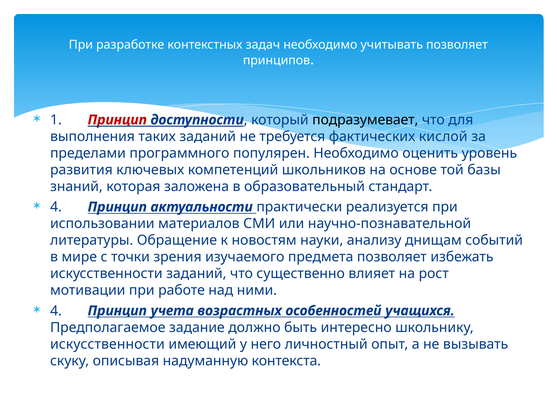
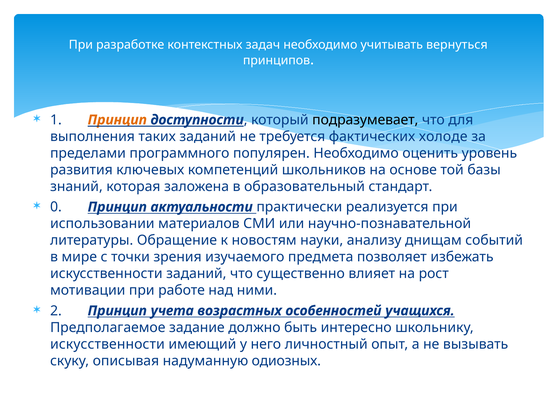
учитывать позволяет: позволяет -> вернуться
Принцип at (117, 120) colour: red -> orange
кислой: кислой -> холоде
4 at (56, 207): 4 -> 0
4 at (56, 311): 4 -> 2
контекста: контекста -> одиозных
